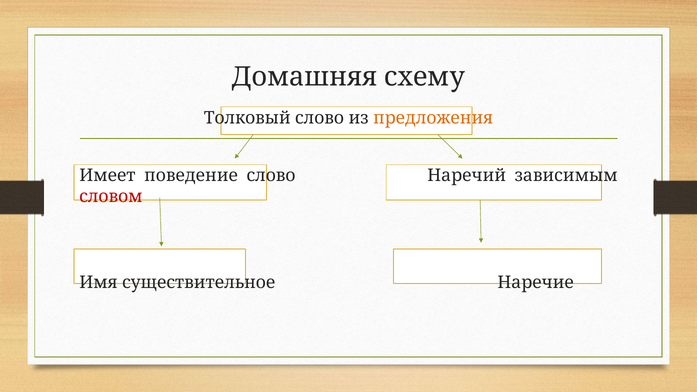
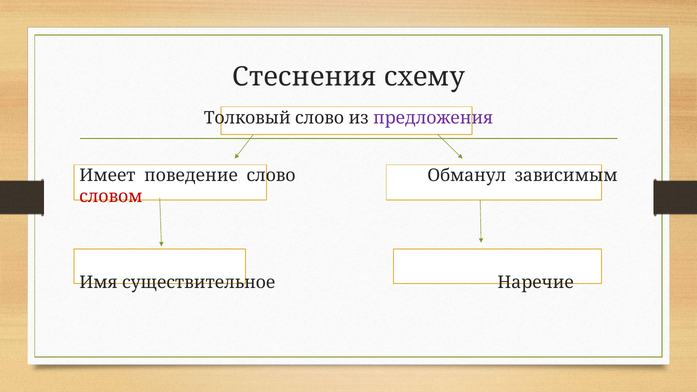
Домашняя: Домашняя -> Стеснения
предложения colour: orange -> purple
Наречий: Наречий -> Обманул
